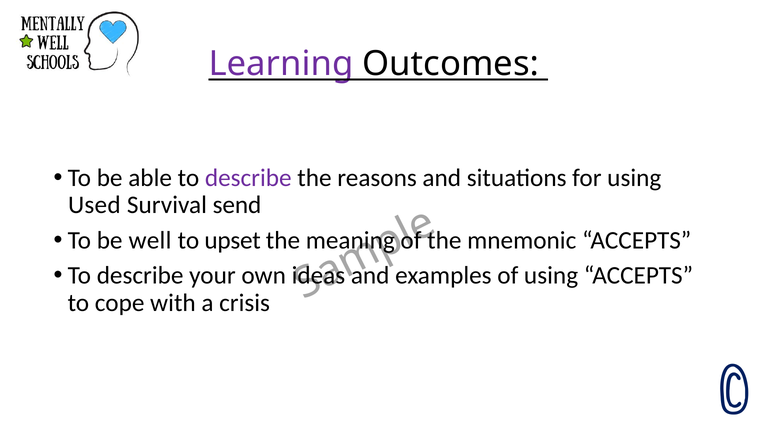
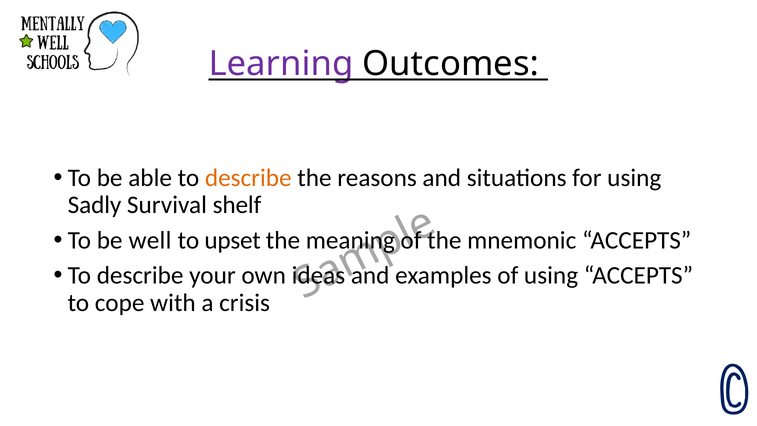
describe at (248, 178) colour: purple -> orange
Used: Used -> Sadly
send: send -> shelf
